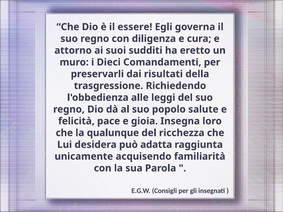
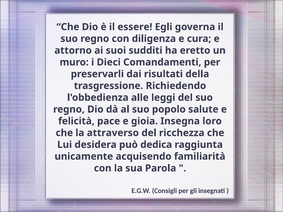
qualunque: qualunque -> attraverso
adatta: adatta -> dedica
